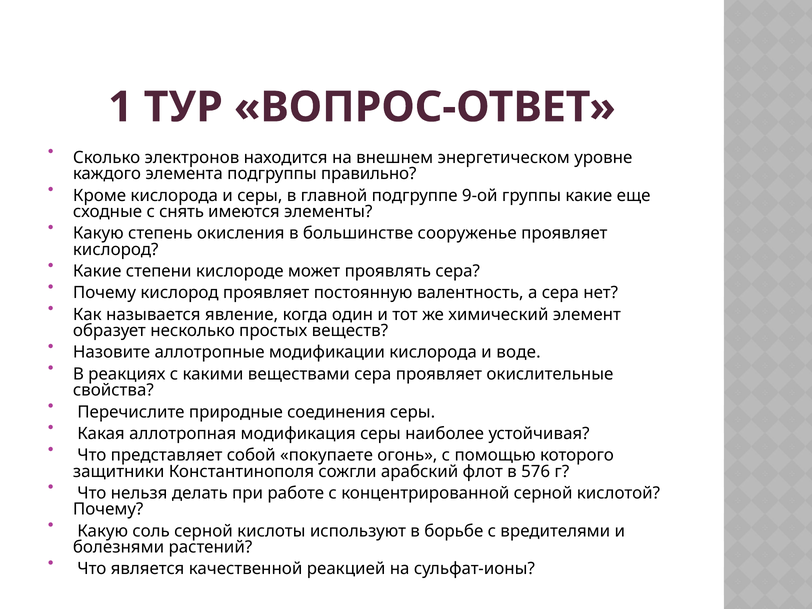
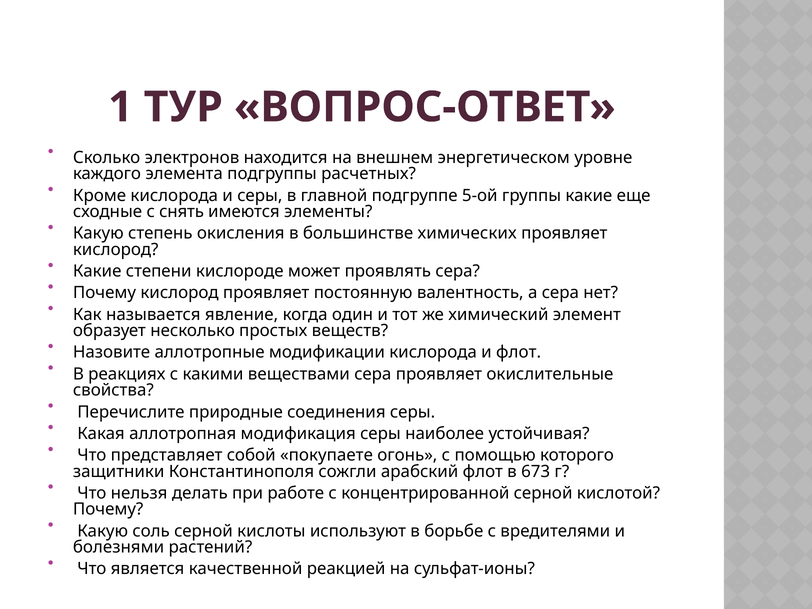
правильно: правильно -> расчетных
9-ой: 9-ой -> 5-ой
сооруженье: сооруженье -> химических
и воде: воде -> флот
576: 576 -> 673
